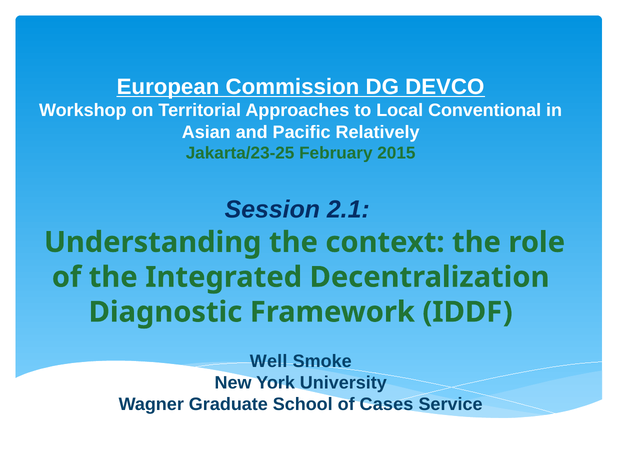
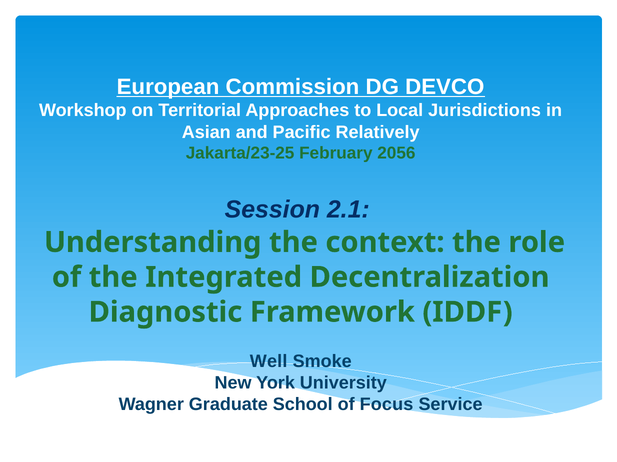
Conventional: Conventional -> Jurisdictions
2015: 2015 -> 2056
Cases: Cases -> Focus
